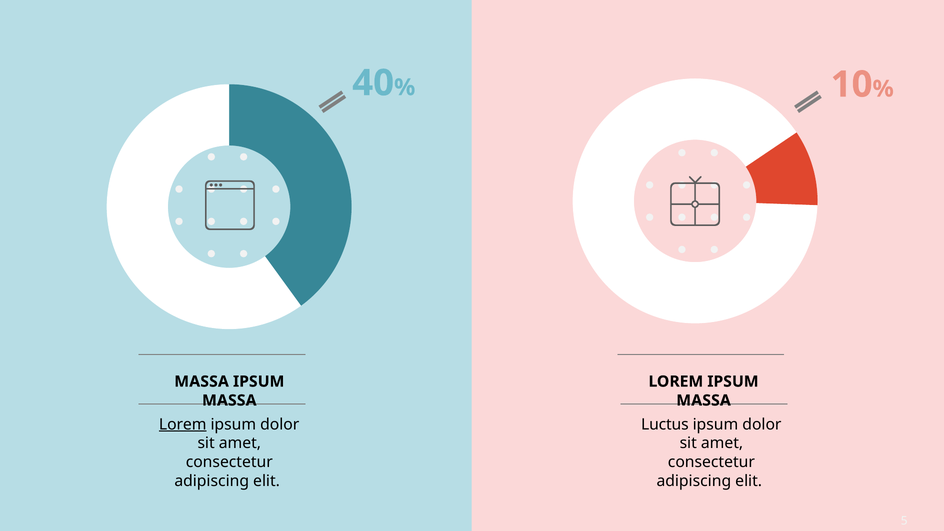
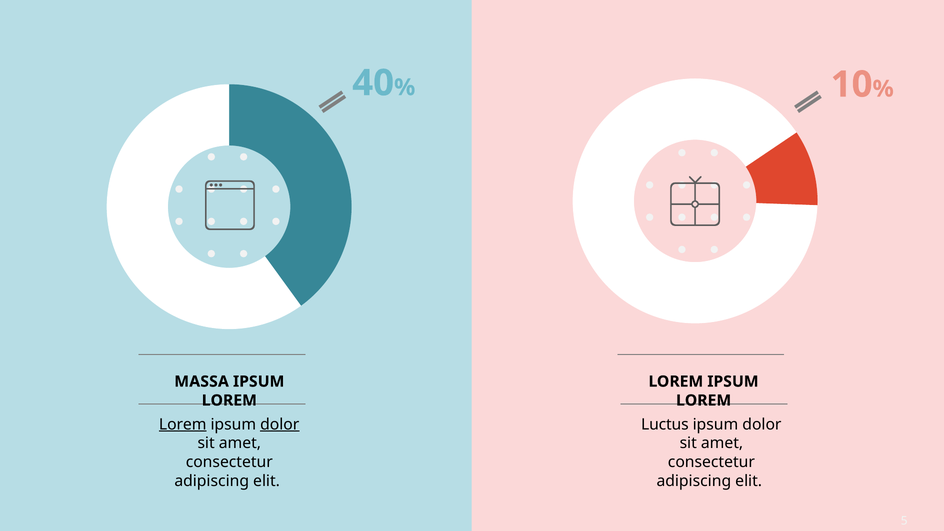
MASSA at (229, 400): MASSA -> LOREM
MASSA at (704, 400): MASSA -> LOREM
dolor at (280, 424) underline: none -> present
